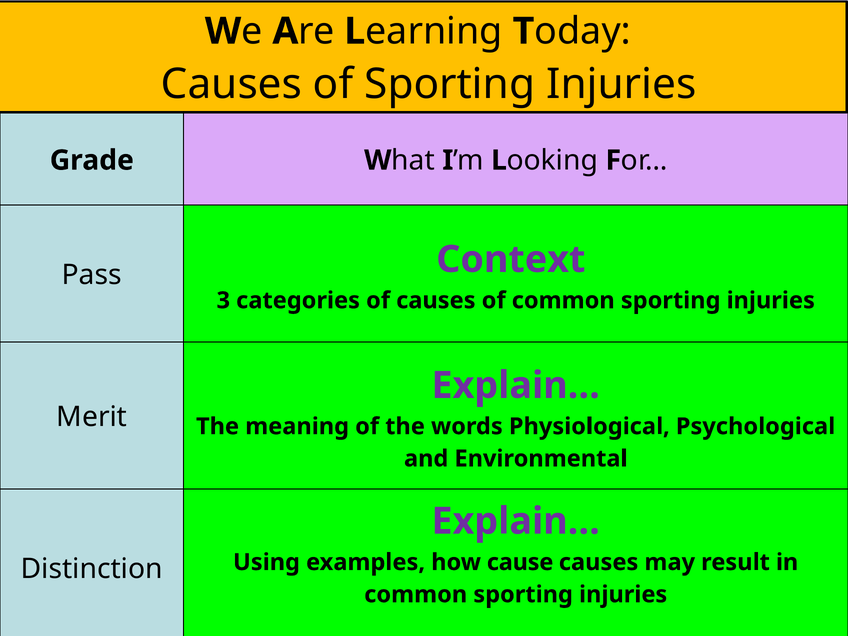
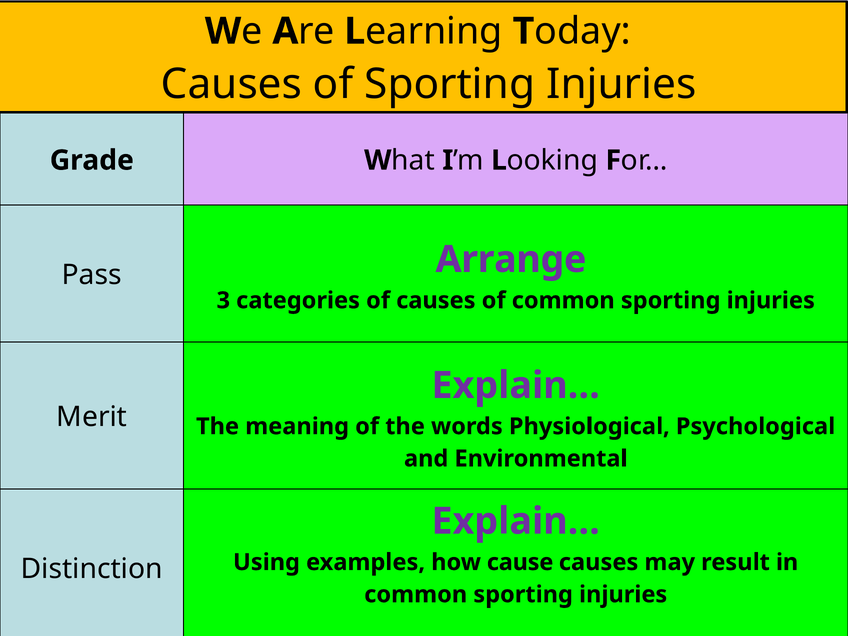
Context: Context -> Arrange
